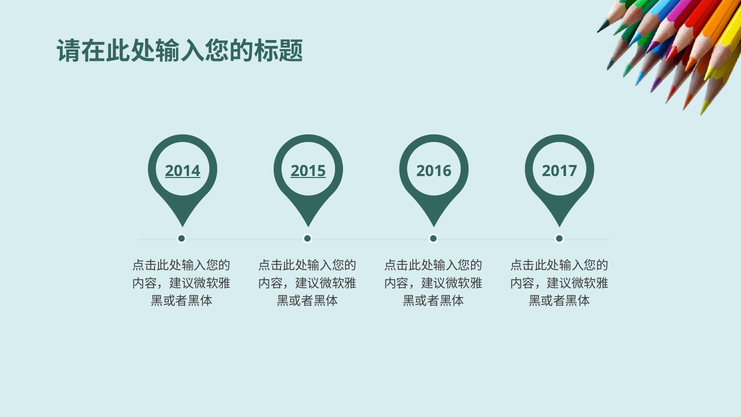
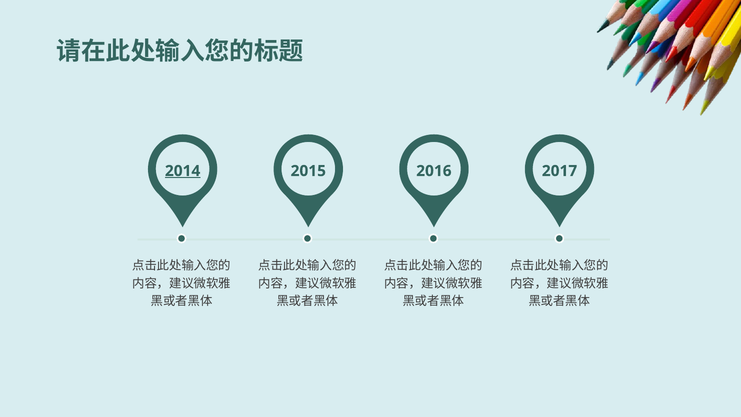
2015 underline: present -> none
